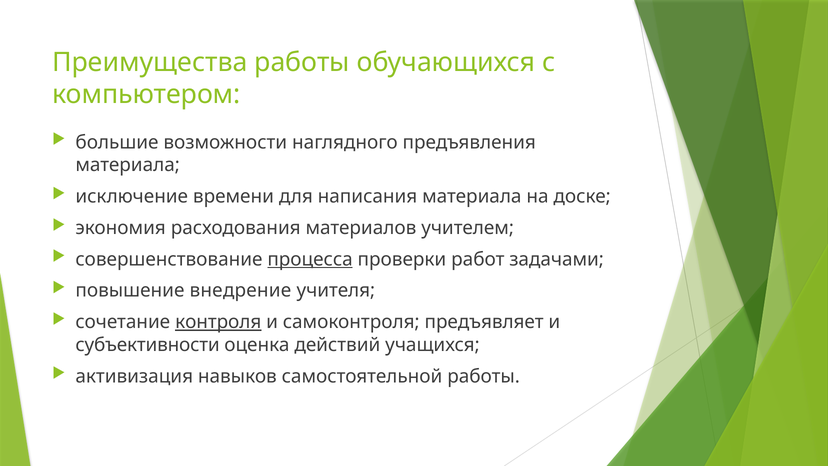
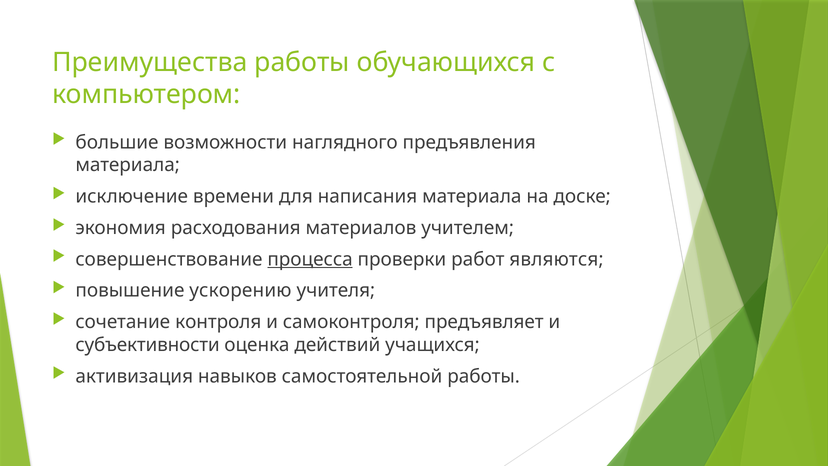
задачами: задачами -> являются
внедрение: внедрение -> ускорению
контроля underline: present -> none
